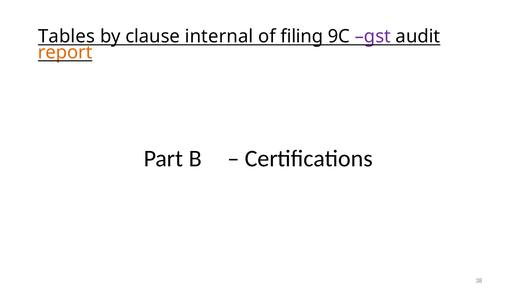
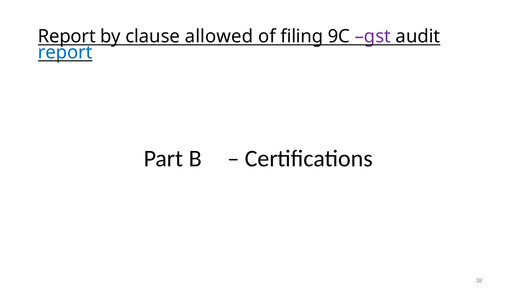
Tables at (67, 36): Tables -> Report
internal: internal -> allowed
report at (65, 52) colour: orange -> blue
